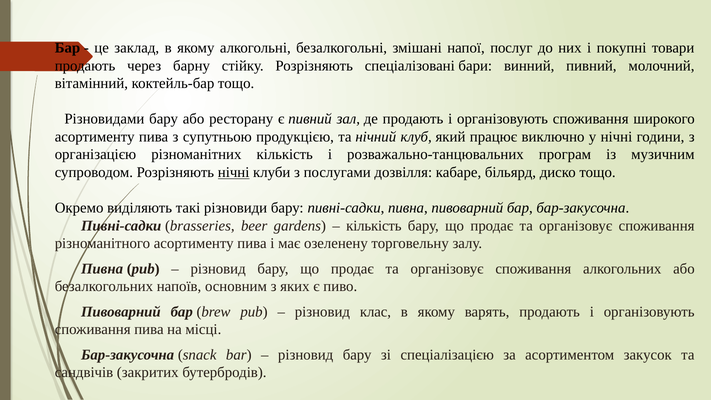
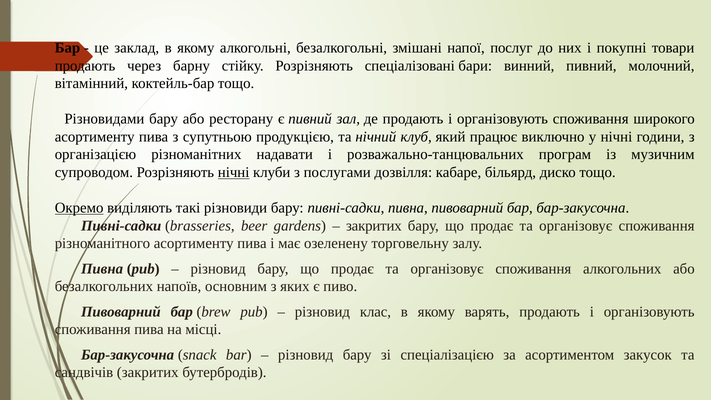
різноманітних кількість: кількість -> надавати
Окремо underline: none -> present
кількість at (374, 226): кількість -> закритих
